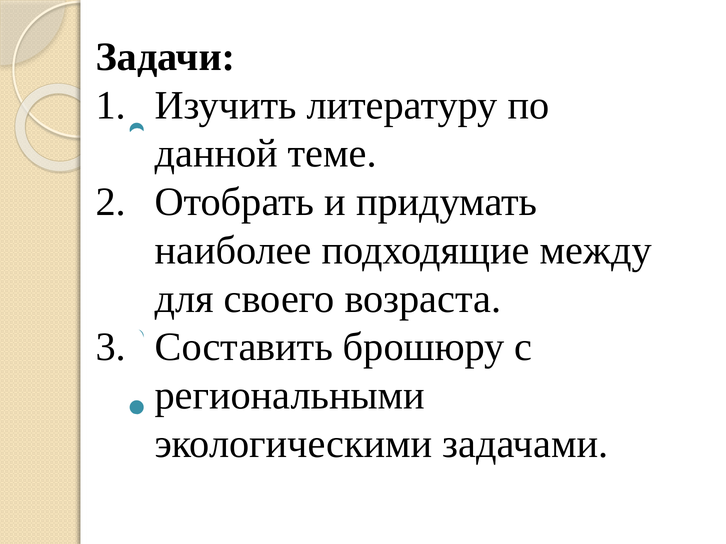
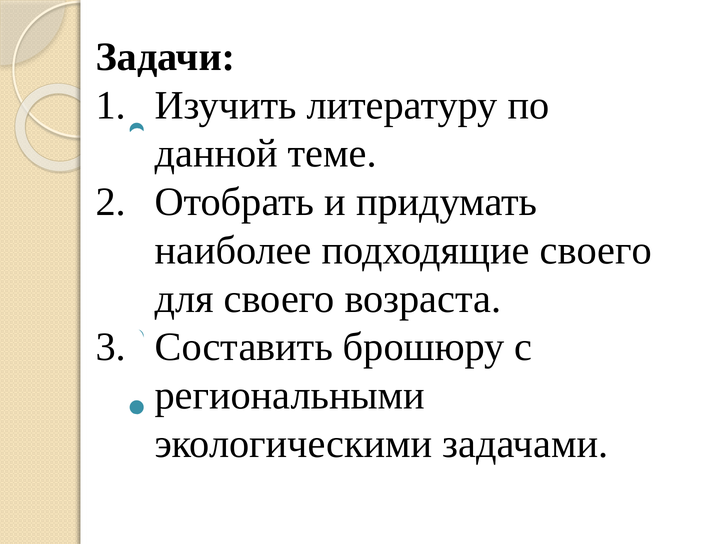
подходящие между: между -> своего
